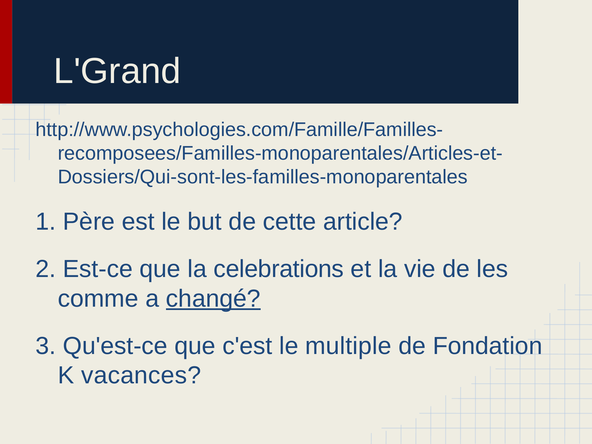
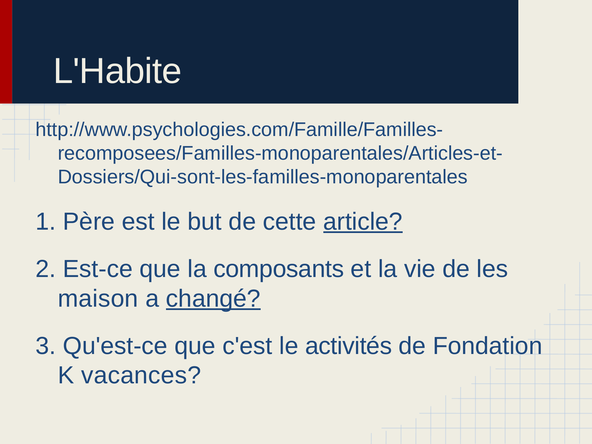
L'Grand: L'Grand -> L'Habite
article underline: none -> present
celebrations: celebrations -> composants
comme: comme -> maison
multiple: multiple -> activités
